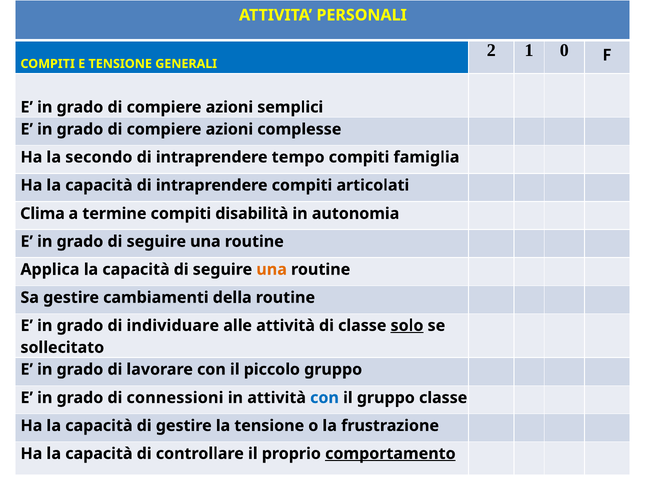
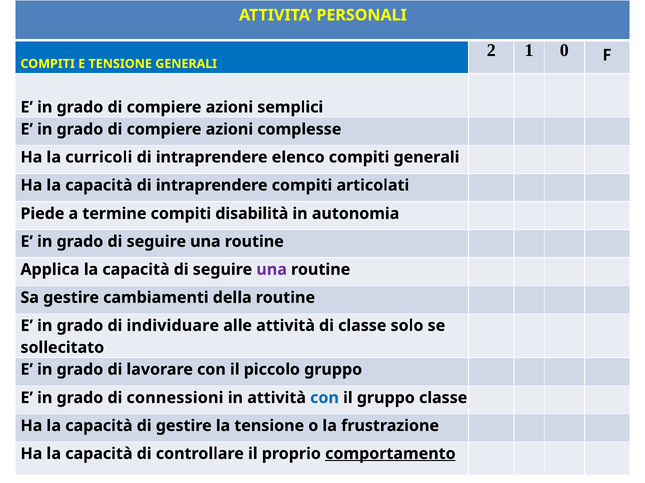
secondo: secondo -> curricoli
tempo: tempo -> elenco
compiti famiglia: famiglia -> generali
Clima: Clima -> Piede
una at (272, 270) colour: orange -> purple
solo underline: present -> none
